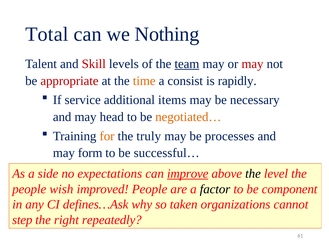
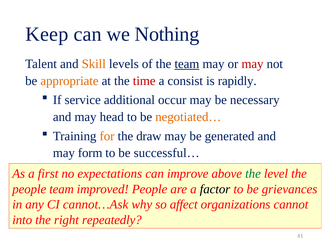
Total: Total -> Keep
Skill colour: red -> orange
appropriate colour: red -> orange
time colour: orange -> red
items: items -> occur
truly: truly -> draw
processes: processes -> generated
side: side -> first
improve underline: present -> none
the at (253, 174) colour: black -> green
people wish: wish -> team
component: component -> grievances
defines…Ask: defines…Ask -> cannot…Ask
taken: taken -> affect
step: step -> into
